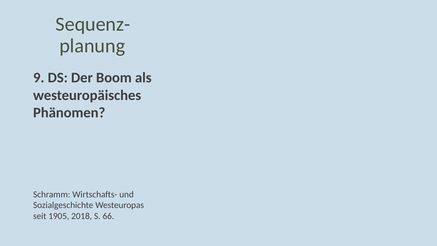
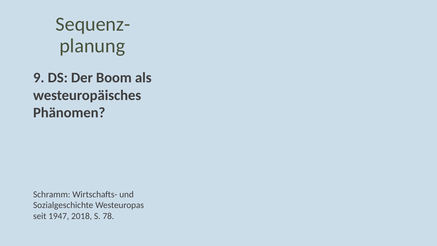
1905: 1905 -> 1947
66: 66 -> 78
